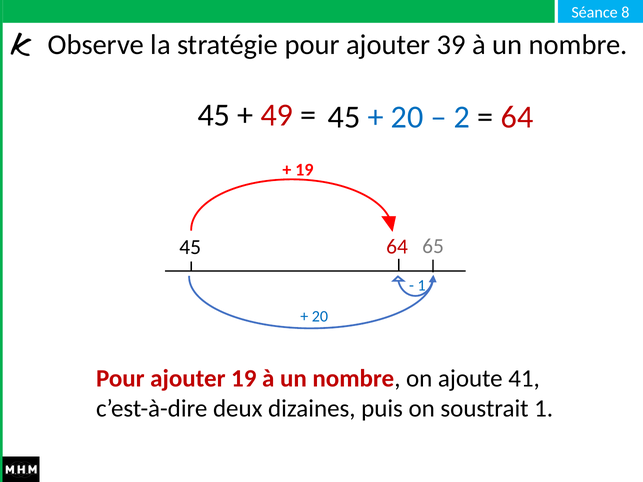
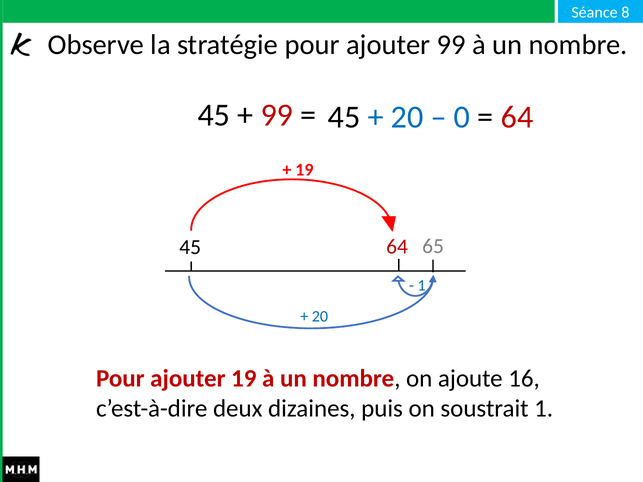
ajouter 39: 39 -> 99
49 at (277, 115): 49 -> 99
2: 2 -> 0
41: 41 -> 16
